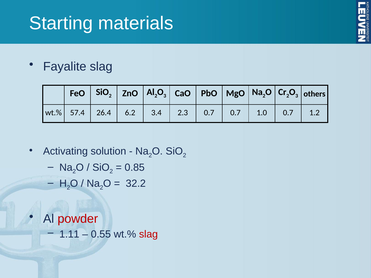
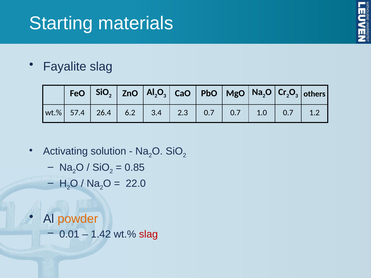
32.2: 32.2 -> 22.0
powder colour: red -> orange
1.11: 1.11 -> 0.01
0.55: 0.55 -> 1.42
